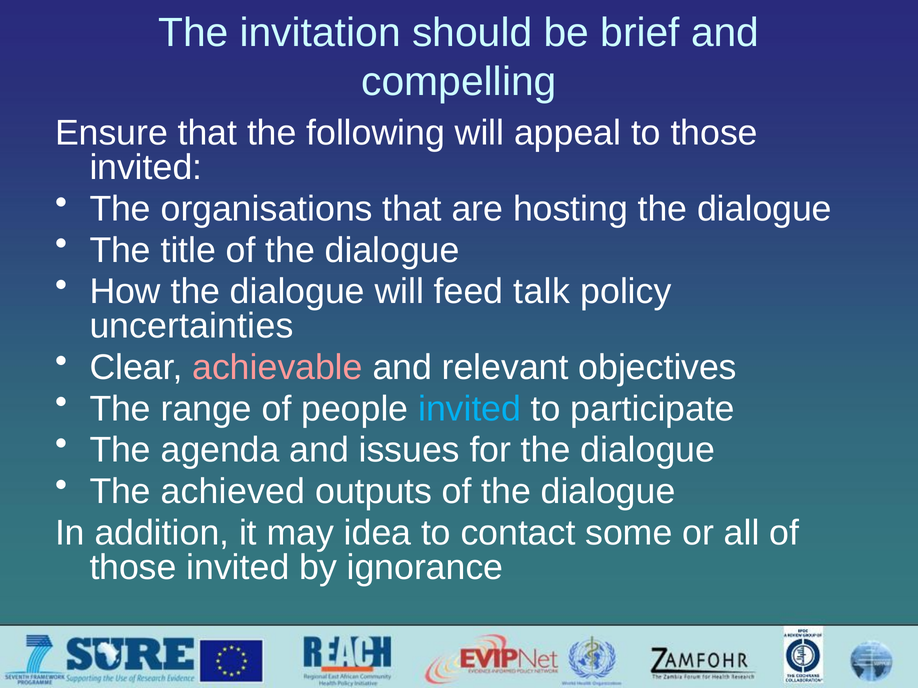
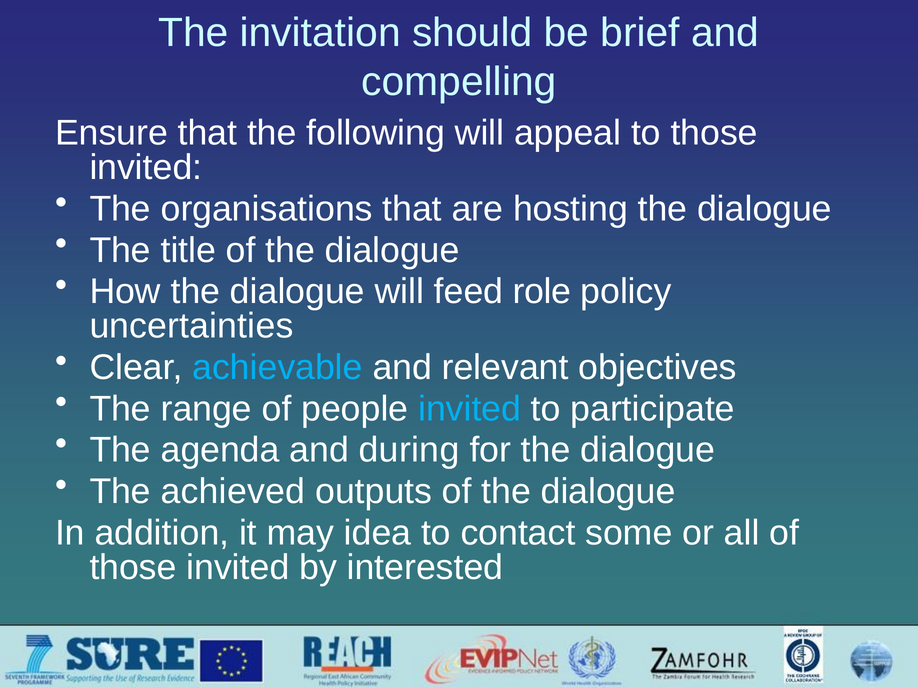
talk: talk -> role
achievable colour: pink -> light blue
issues: issues -> during
ignorance: ignorance -> interested
